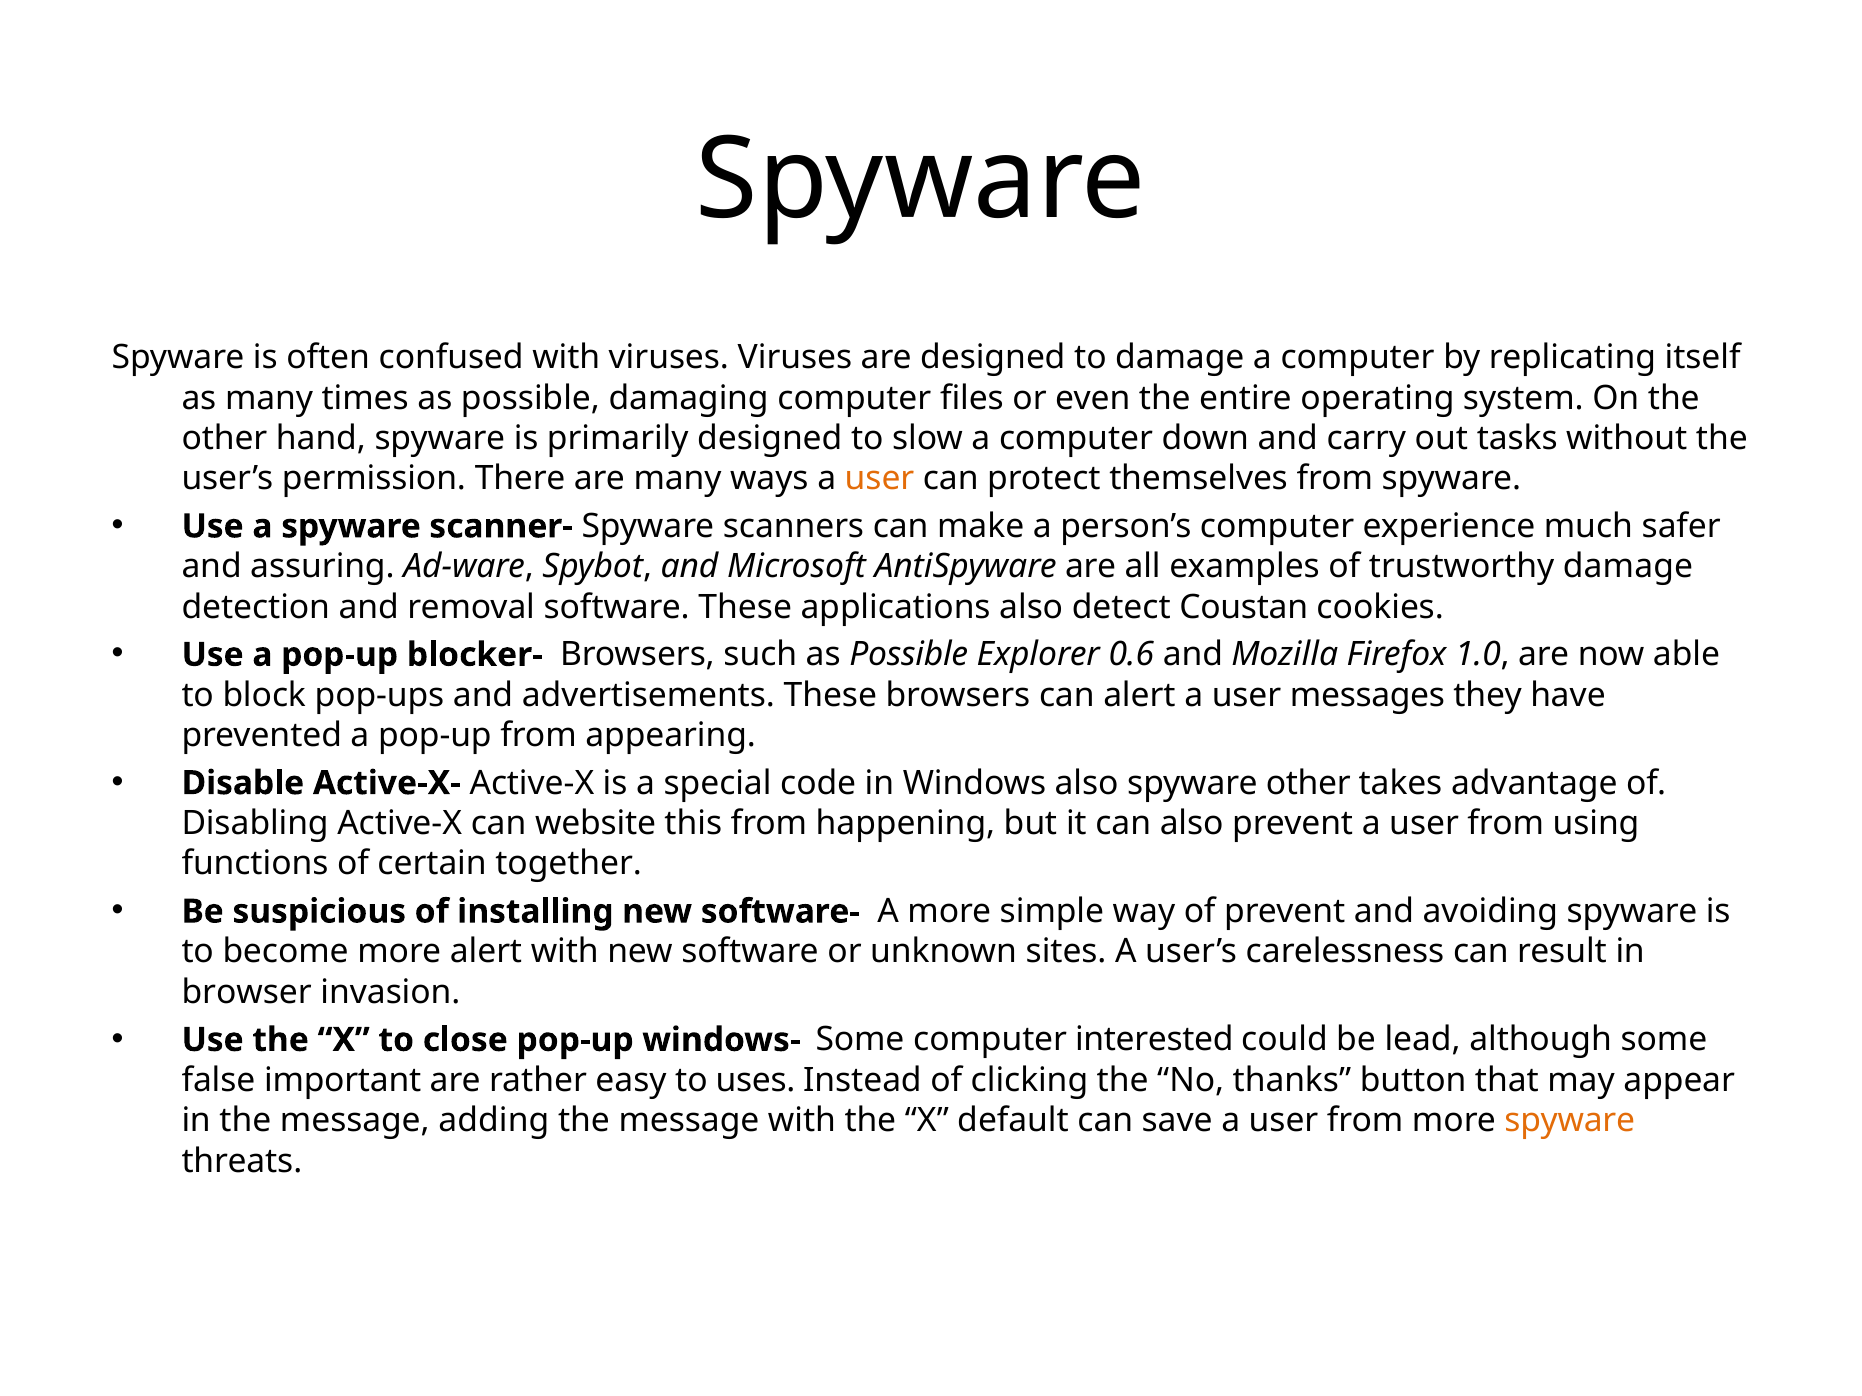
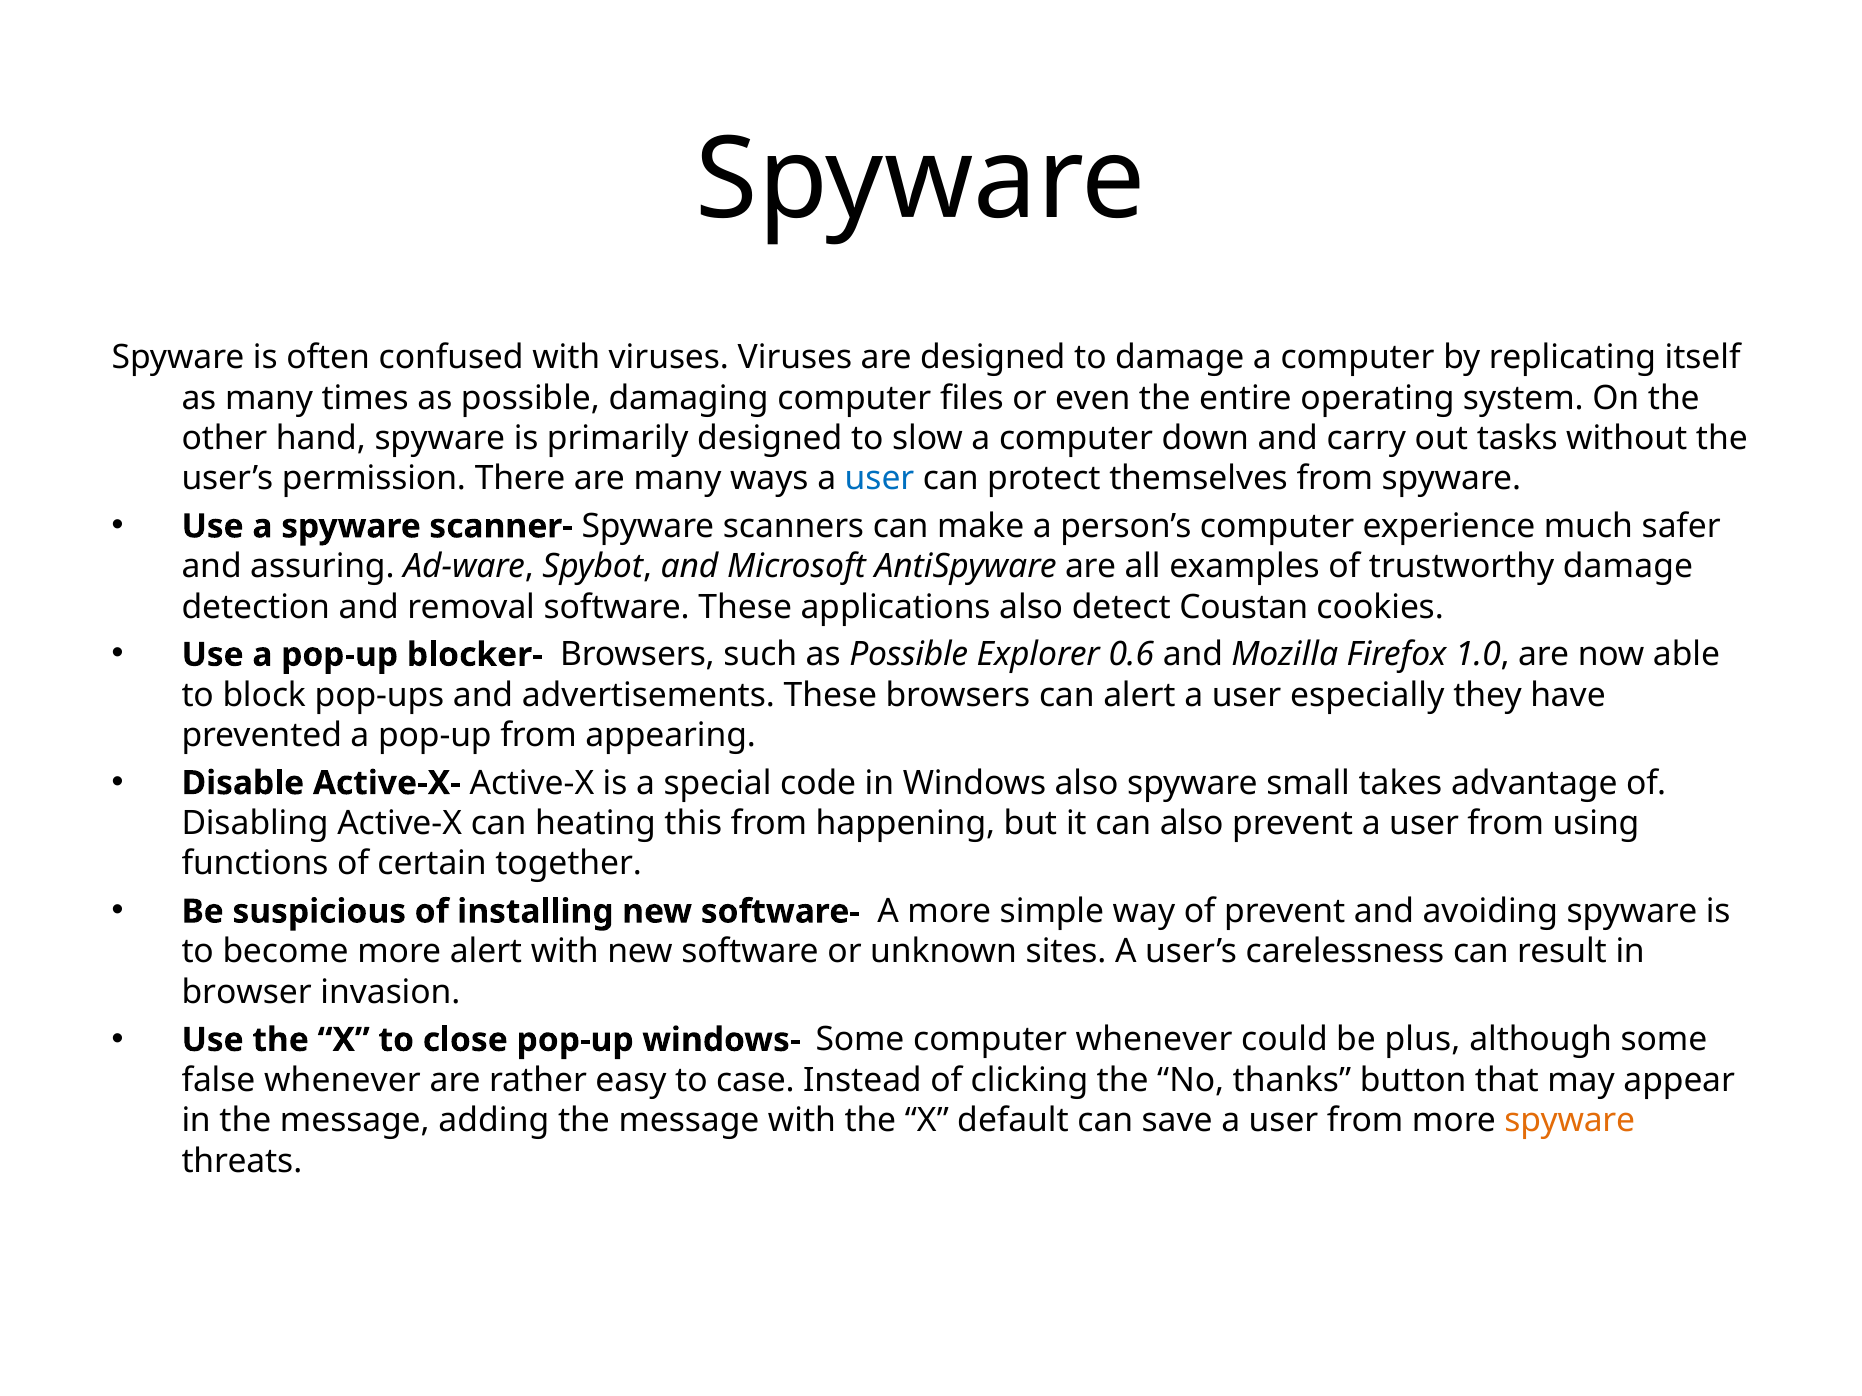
user at (879, 479) colour: orange -> blue
messages: messages -> especially
spyware other: other -> small
website: website -> heating
computer interested: interested -> whenever
lead: lead -> plus
false important: important -> whenever
uses: uses -> case
